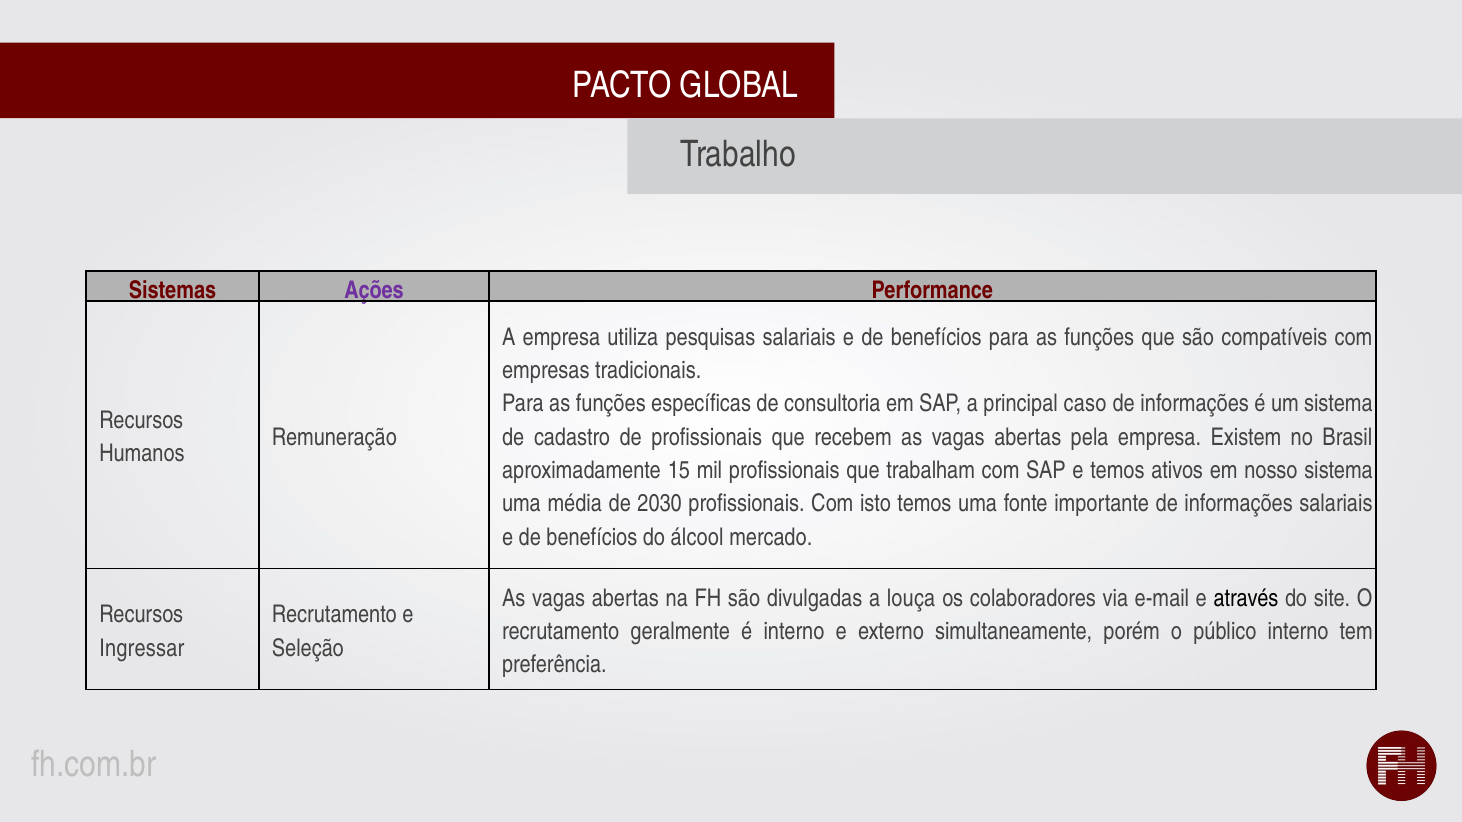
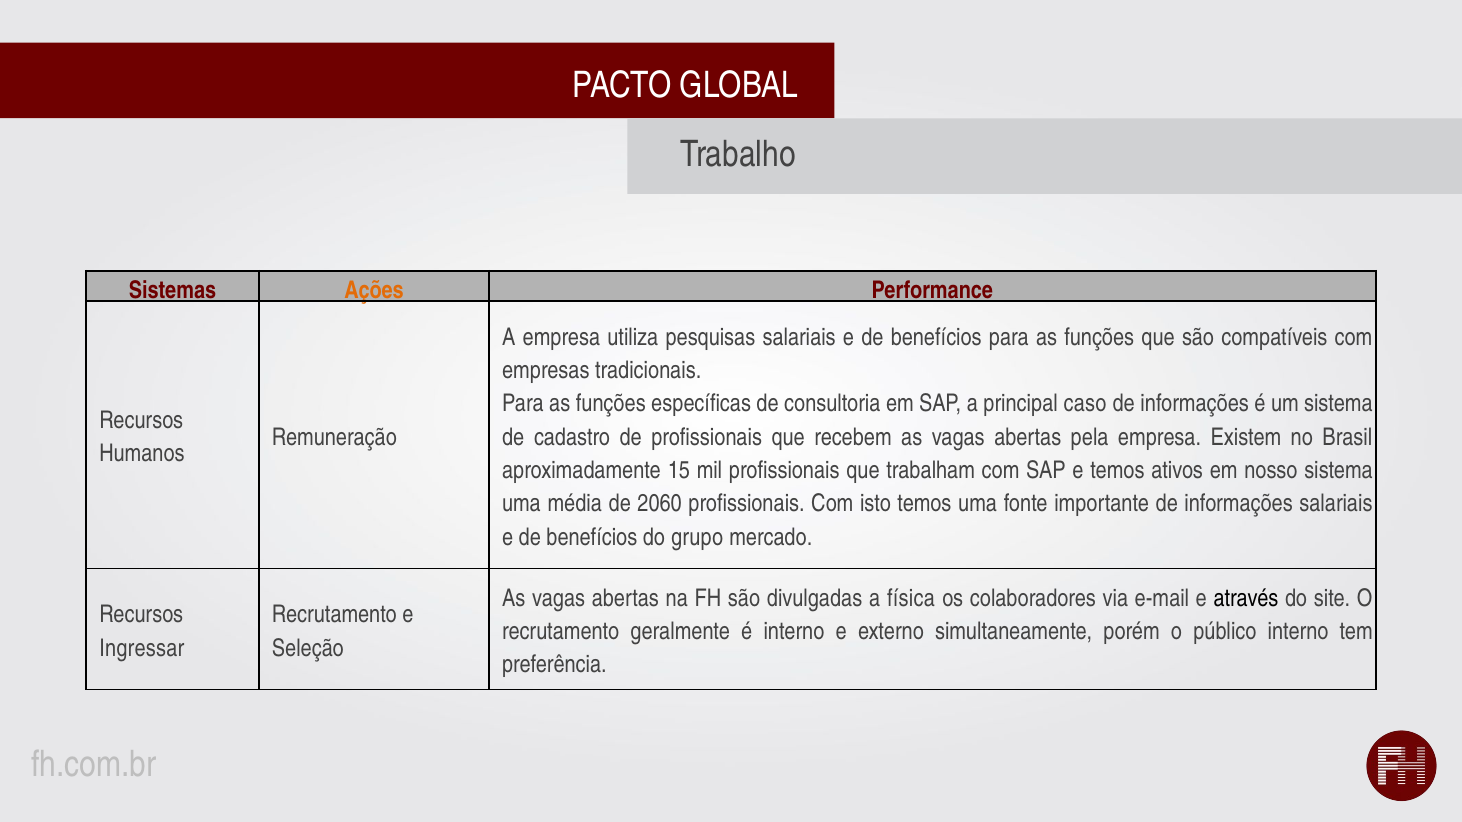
Ações colour: purple -> orange
2030: 2030 -> 2060
álcool: álcool -> grupo
louça: louça -> física
